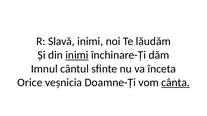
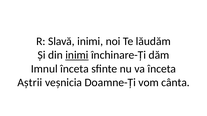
Imnul cântul: cântul -> înceta
Orice: Orice -> Aștrii
cânta underline: present -> none
